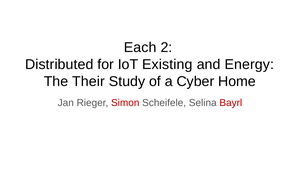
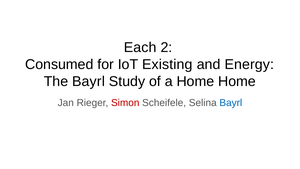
Distributed: Distributed -> Consumed
The Their: Their -> Bayrl
a Cyber: Cyber -> Home
Bayrl at (231, 103) colour: red -> blue
